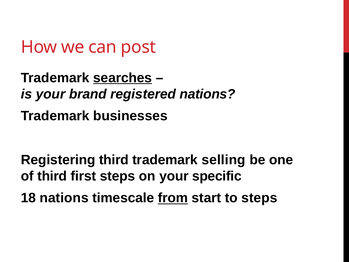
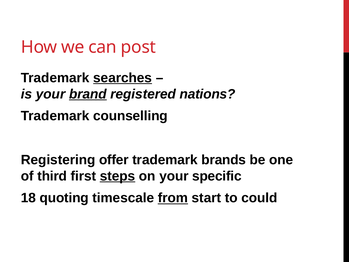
brand underline: none -> present
businesses: businesses -> counselling
Registering third: third -> offer
selling: selling -> brands
steps at (118, 176) underline: none -> present
18 nations: nations -> quoting
to steps: steps -> could
